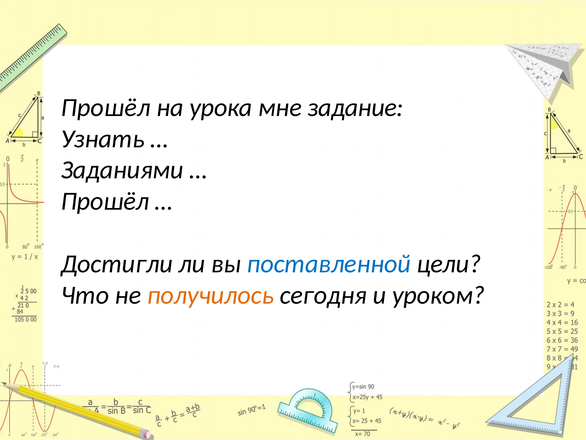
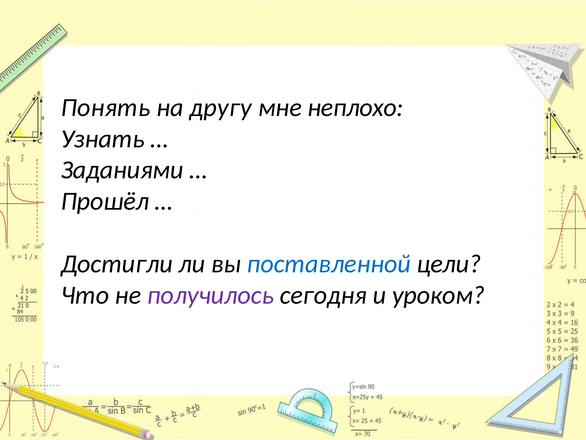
Прошёл at (106, 107): Прошёл -> Понять
урока: урока -> другу
задание: задание -> неплохо
получилось colour: orange -> purple
